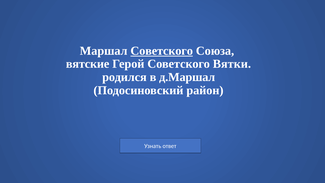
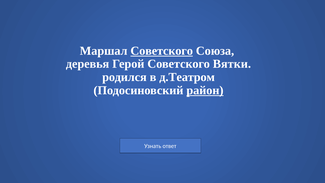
вятские: вятские -> деревья
д.Маршал: д.Маршал -> д.Театром
район underline: none -> present
